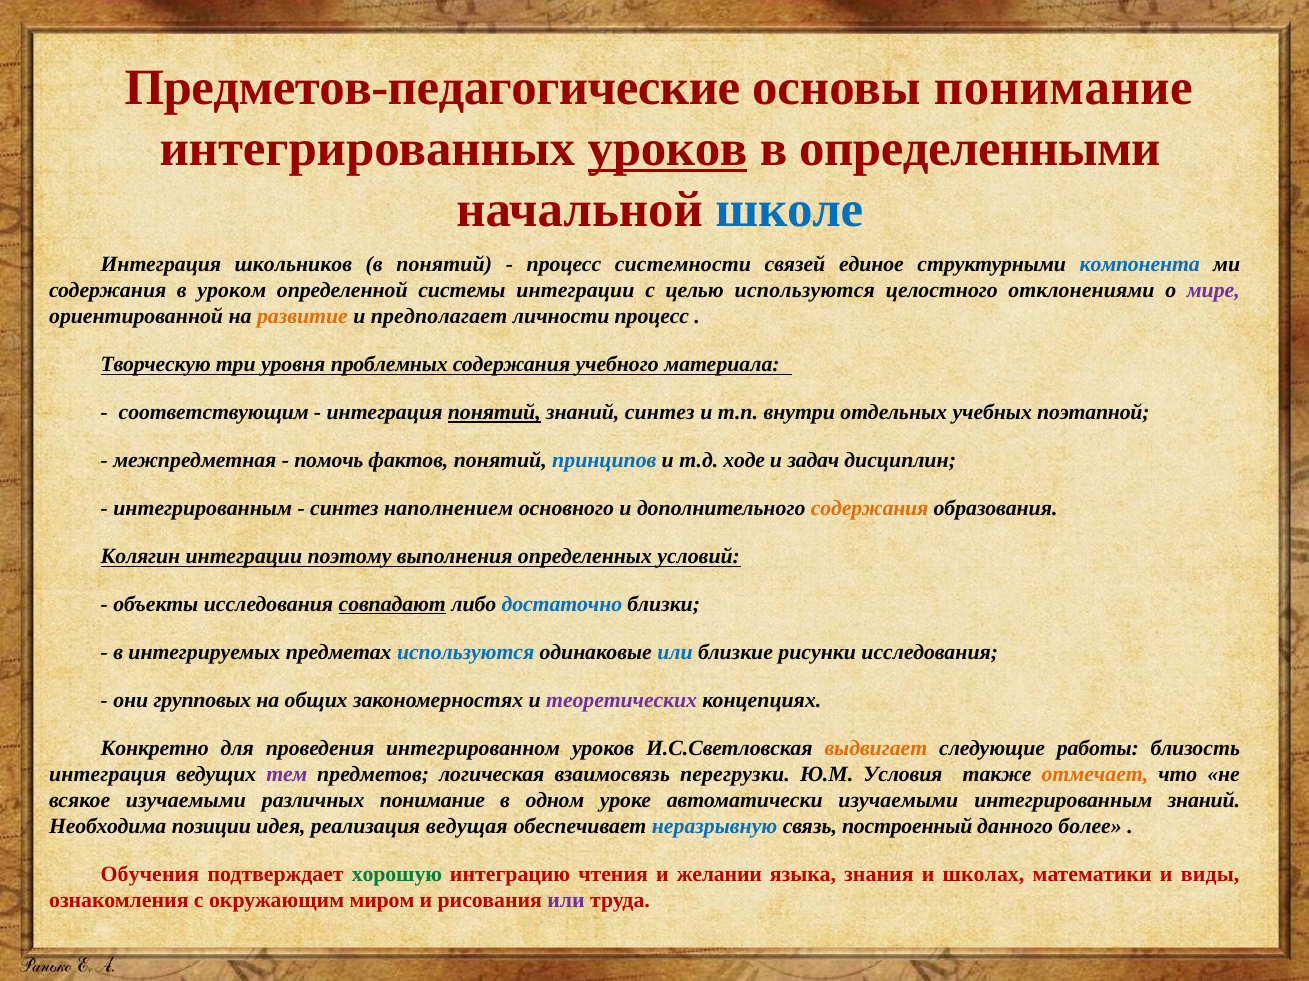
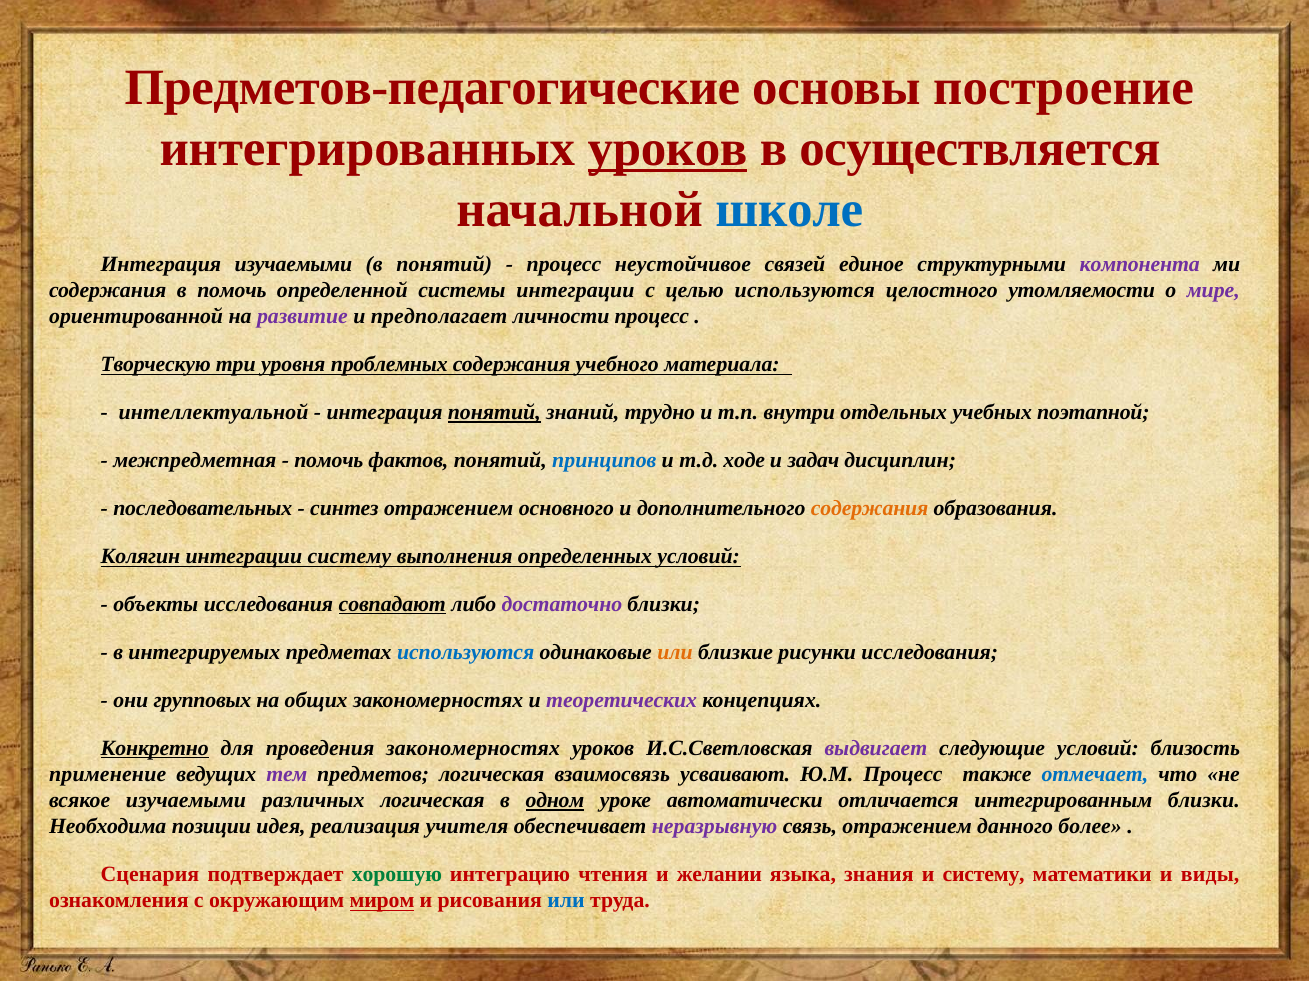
основы понимание: понимание -> построение
определенными: определенными -> осуществляется
Интеграция школьников: школьников -> изучаемыми
системности: системности -> неустойчивое
компонента colour: blue -> purple
в уроком: уроком -> помочь
отклонениями: отклонениями -> утомляемости
развитие colour: orange -> purple
соответствующим: соответствующим -> интеллектуальной
знаний синтез: синтез -> трудно
интегрированным at (203, 509): интегрированным -> последовательных
синтез наполнением: наполнением -> отражением
интеграции поэтому: поэтому -> систему
достаточно colour: blue -> purple
или at (675, 653) colour: blue -> orange
Конкретно underline: none -> present
проведения интегрированном: интегрированном -> закономерностях
выдвигает colour: orange -> purple
следующие работы: работы -> условий
интеграция at (108, 775): интеграция -> применение
перегрузки: перегрузки -> усваивают
Ю.М Условия: Условия -> Процесс
отмечает colour: orange -> blue
различных понимание: понимание -> логическая
одном underline: none -> present
автоматически изучаемыми: изучаемыми -> отличается
интегрированным знаний: знаний -> близки
ведущая: ведущая -> учителя
неразрывную colour: blue -> purple
связь построенный: построенный -> отражением
Обучения: Обучения -> Сценария
и школах: школах -> систему
миром underline: none -> present
или at (566, 901) colour: purple -> blue
